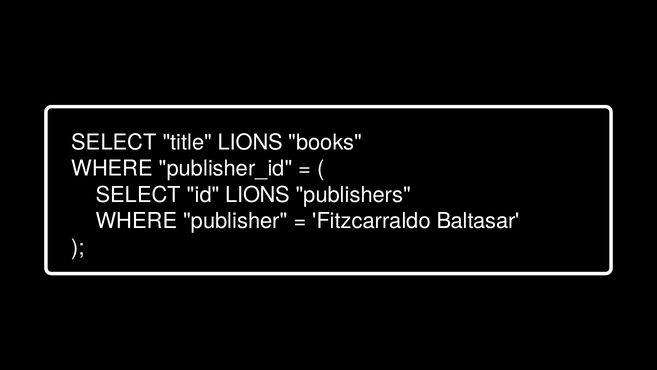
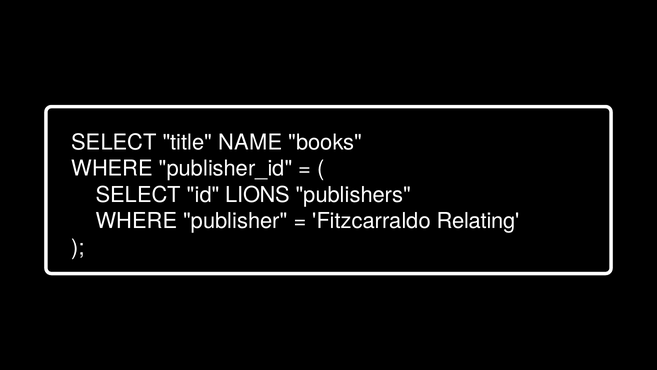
title LIONS: LIONS -> NAME
Baltasar: Baltasar -> Relating
